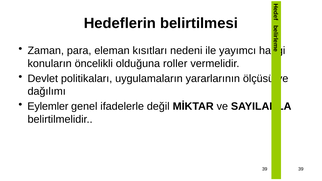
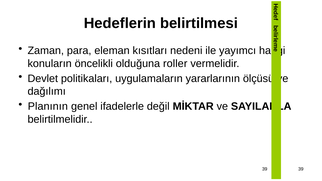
Eylemler: Eylemler -> Planının
